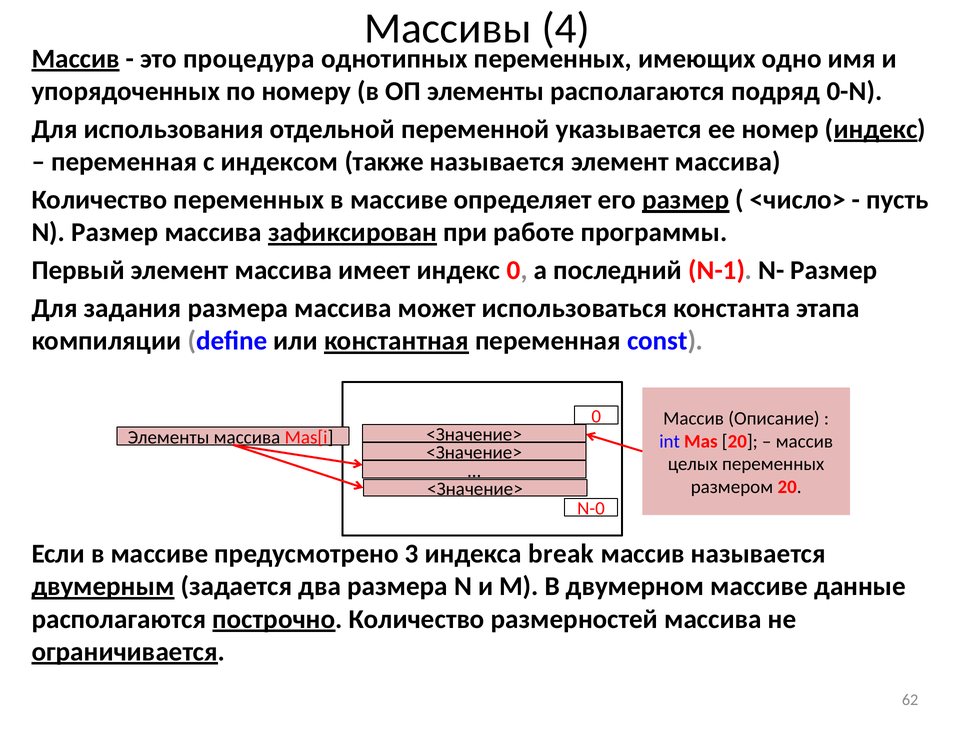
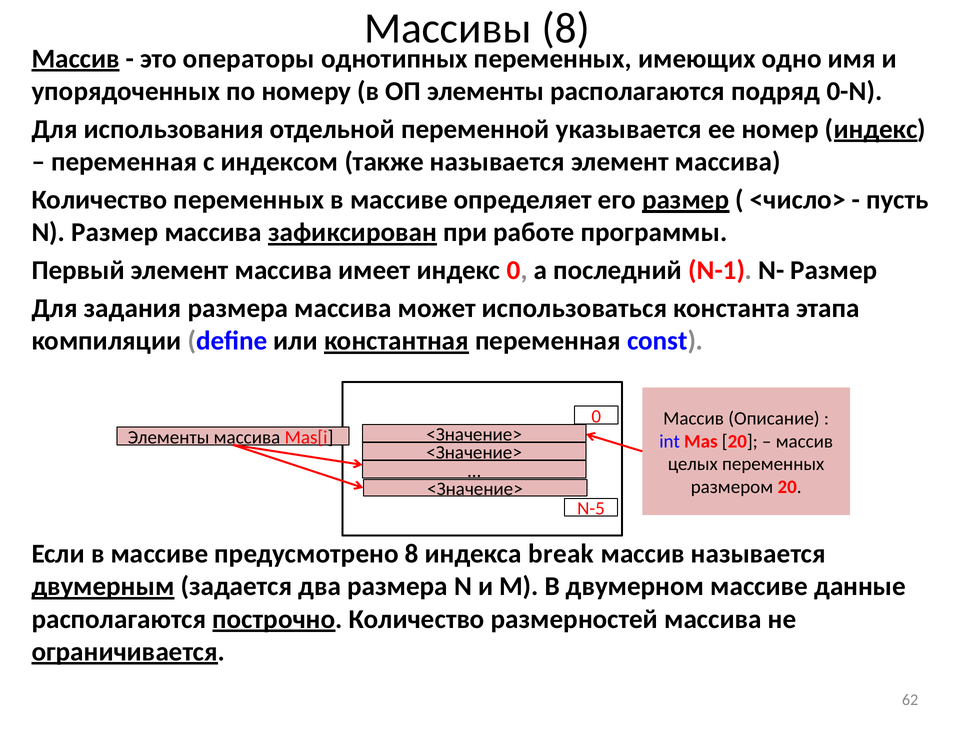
Массивы 4: 4 -> 8
процедура: процедура -> операторы
N-0: N-0 -> N-5
предусмотрено 3: 3 -> 8
